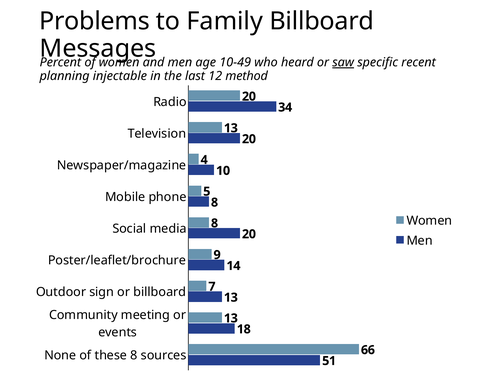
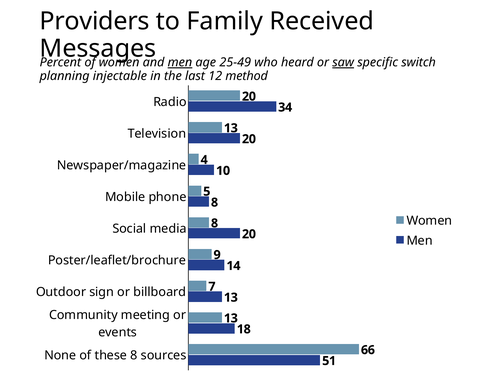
Problems: Problems -> Providers
Family Billboard: Billboard -> Received
men at (180, 62) underline: none -> present
10-49: 10-49 -> 25-49
recent: recent -> switch
